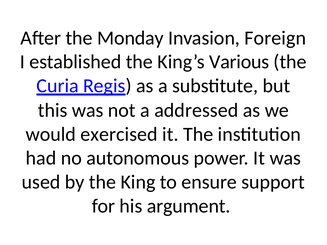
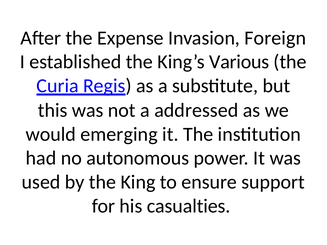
Monday: Monday -> Expense
exercised: exercised -> emerging
argument: argument -> casualties
